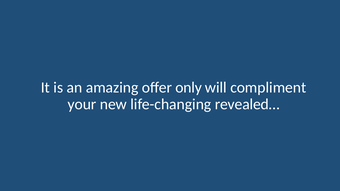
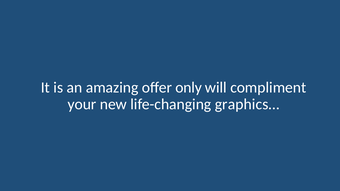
revealed…: revealed… -> graphics…
